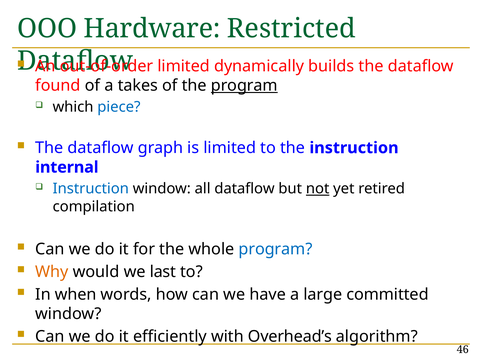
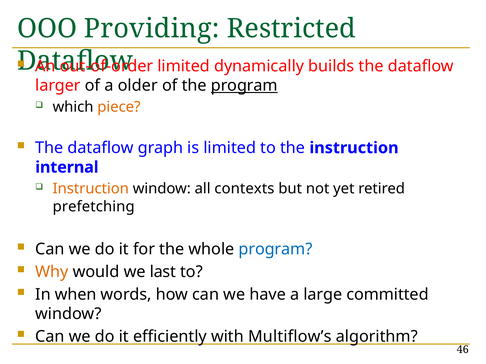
Hardware: Hardware -> Providing
found: found -> larger
takes: takes -> older
piece colour: blue -> orange
Instruction at (91, 189) colour: blue -> orange
all dataflow: dataflow -> contexts
not underline: present -> none
compilation: compilation -> prefetching
Overhead’s: Overhead’s -> Multiflow’s
